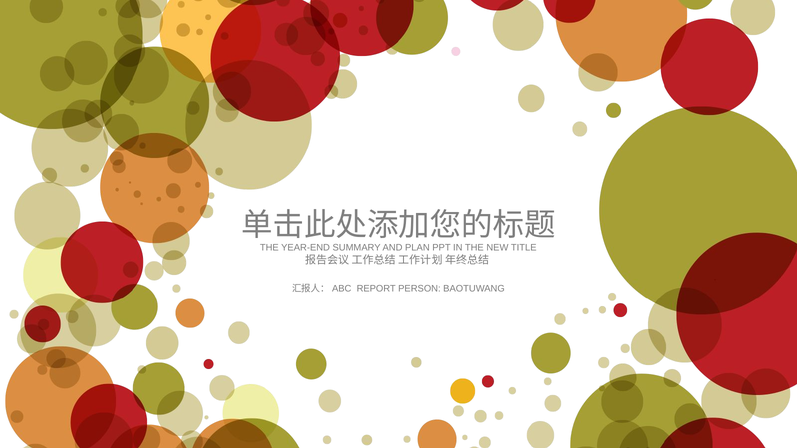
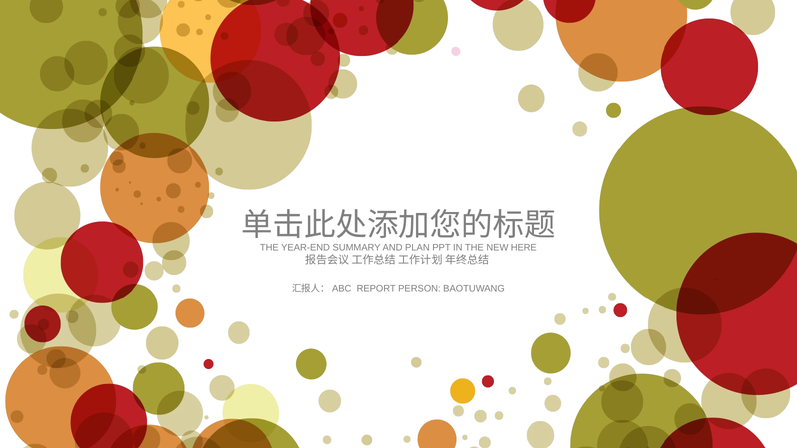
TITLE: TITLE -> HERE
